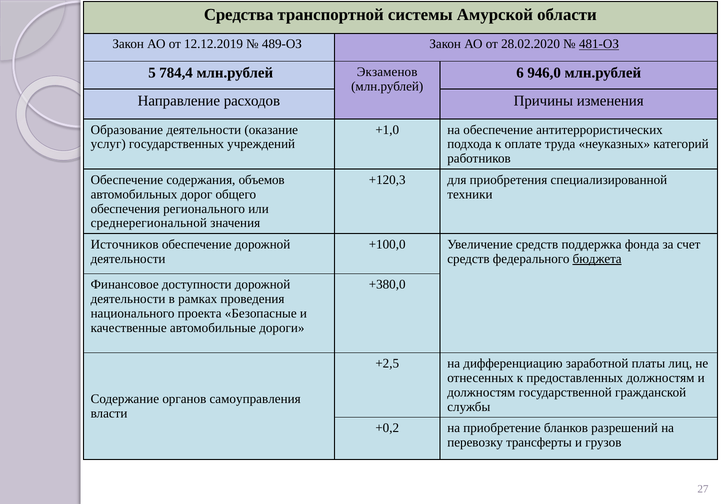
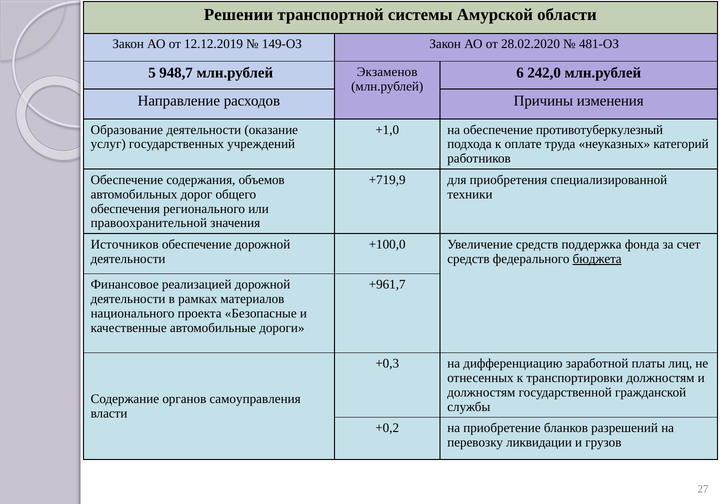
Средства: Средства -> Решении
489-ОЗ: 489-ОЗ -> 149-ОЗ
481-ОЗ underline: present -> none
784,4: 784,4 -> 948,7
946,0: 946,0 -> 242,0
антитеррористических: антитеррористических -> противотуберкулезный
+120,3: +120,3 -> +719,9
среднерегиональной: среднерегиональной -> правоохранительной
доступности: доступности -> реализацией
+380,0: +380,0 -> +961,7
проведения: проведения -> материалов
+2,5: +2,5 -> +0,3
предоставленных: предоставленных -> транспортировки
трансферты: трансферты -> ликвидации
